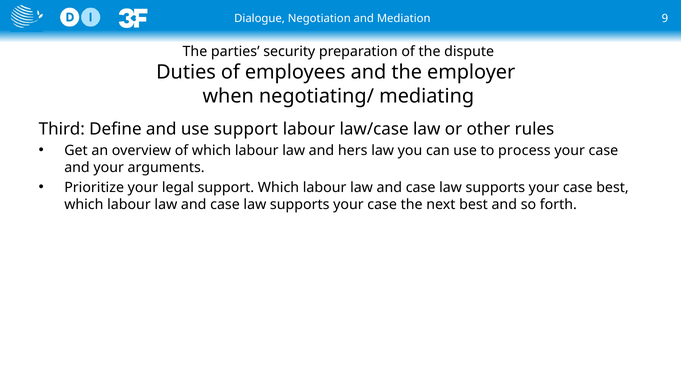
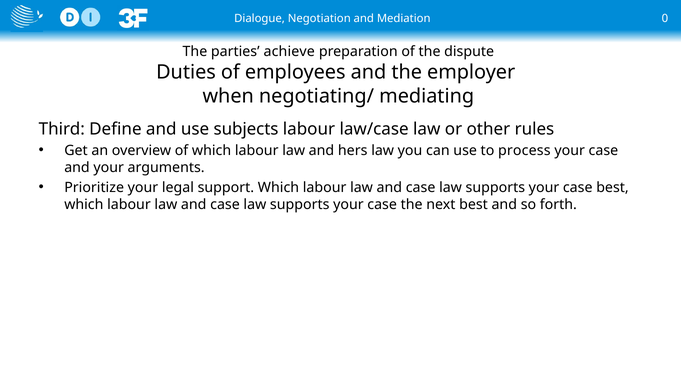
9: 9 -> 0
security: security -> achieve
use support: support -> subjects
